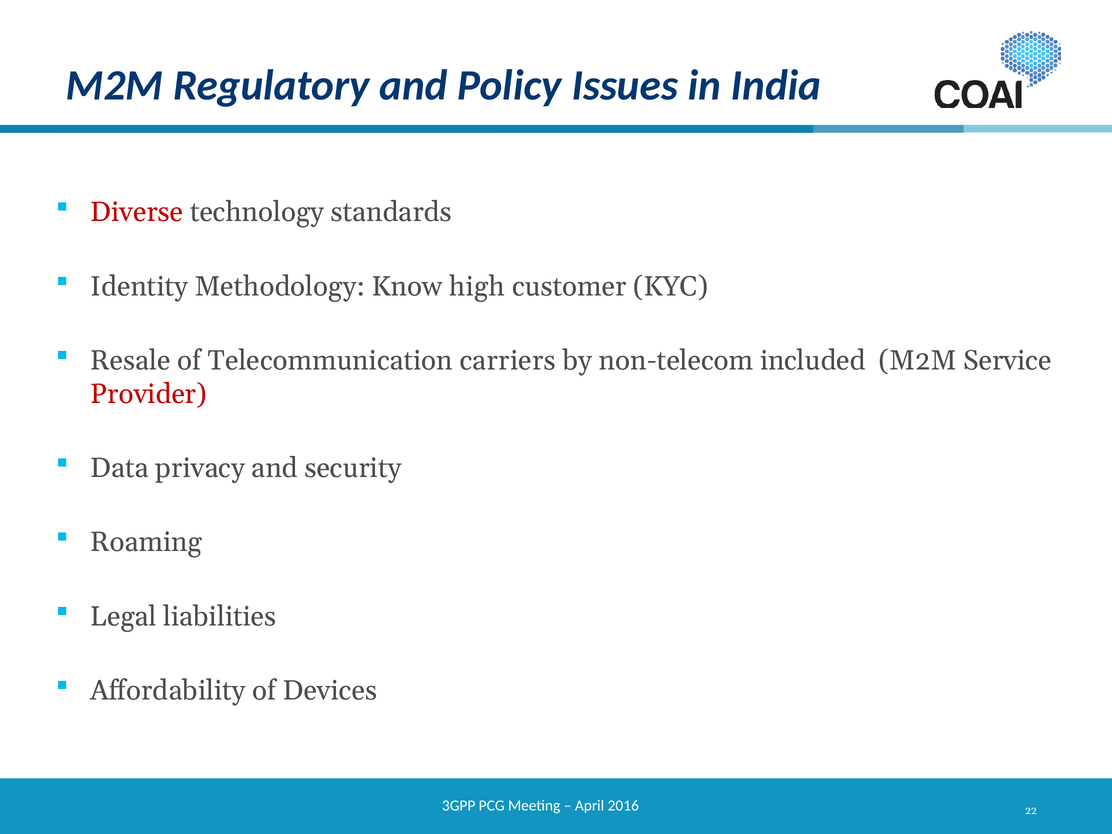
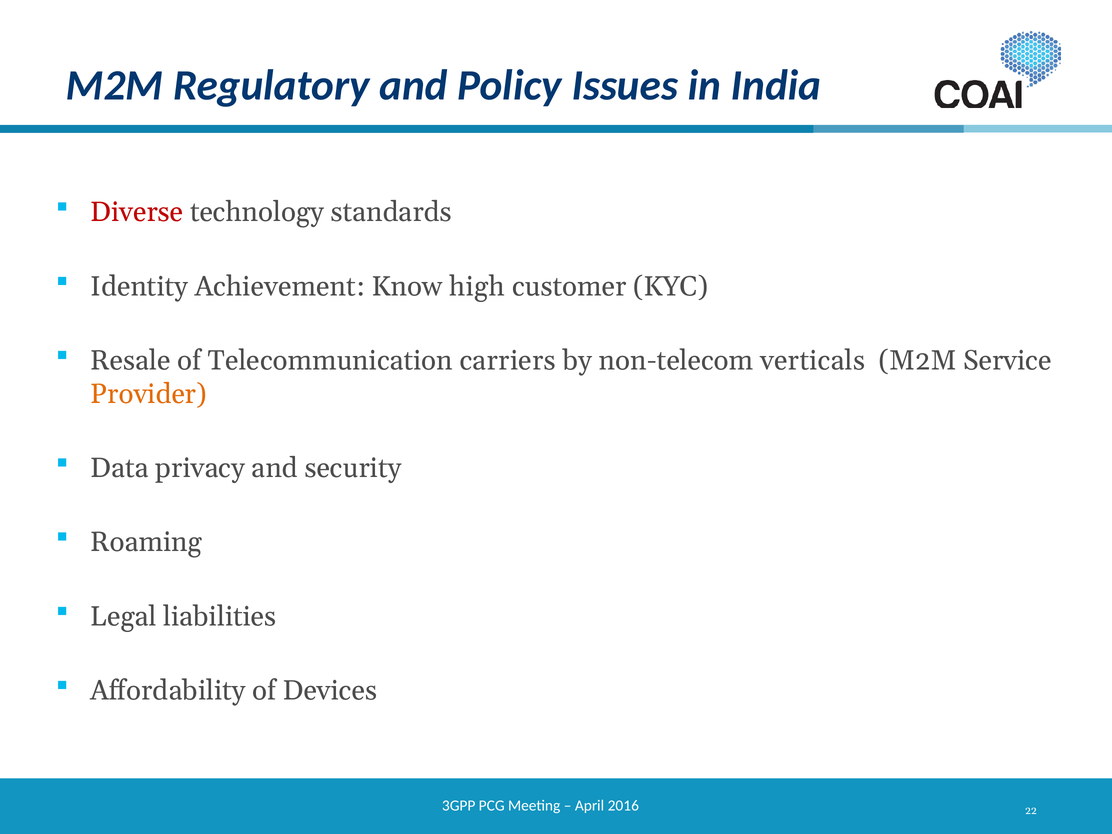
Methodology: Methodology -> Achievement
included: included -> verticals
Provider colour: red -> orange
